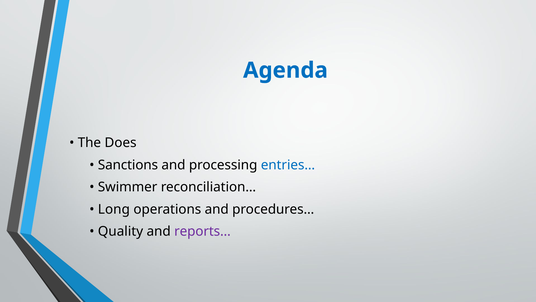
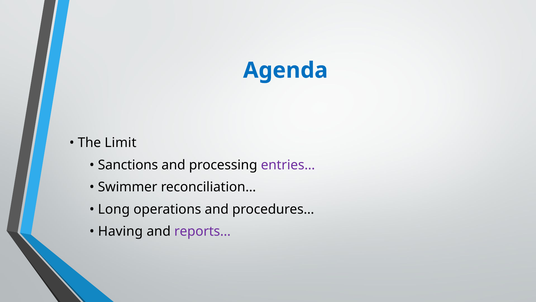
Does: Does -> Limit
entries… colour: blue -> purple
Quality: Quality -> Having
